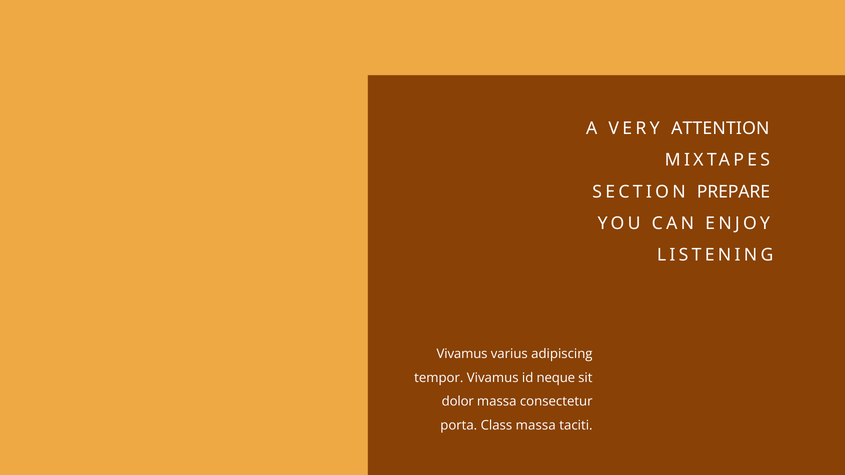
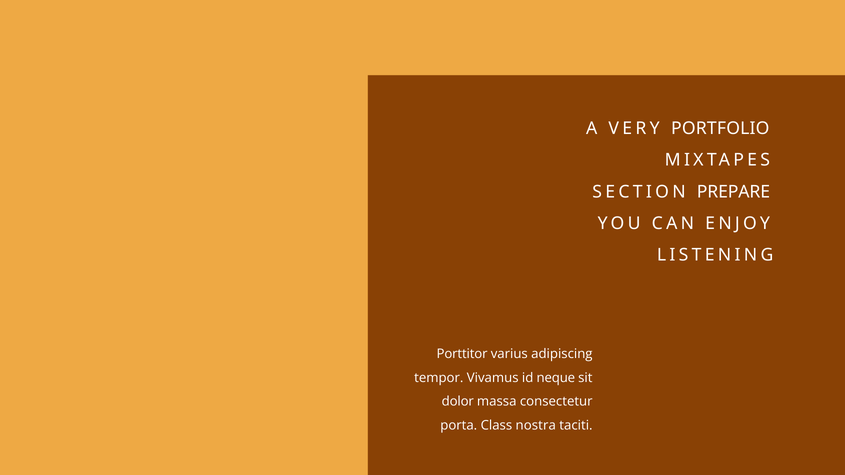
ATTENTION: ATTENTION -> PORTFOLIO
Vivamus at (462, 354): Vivamus -> Porttitor
Class massa: massa -> nostra
